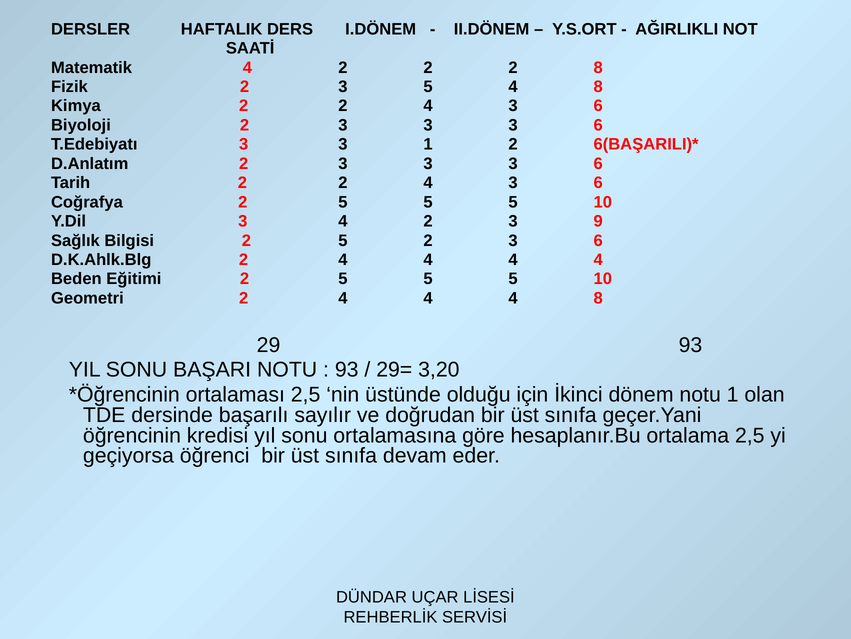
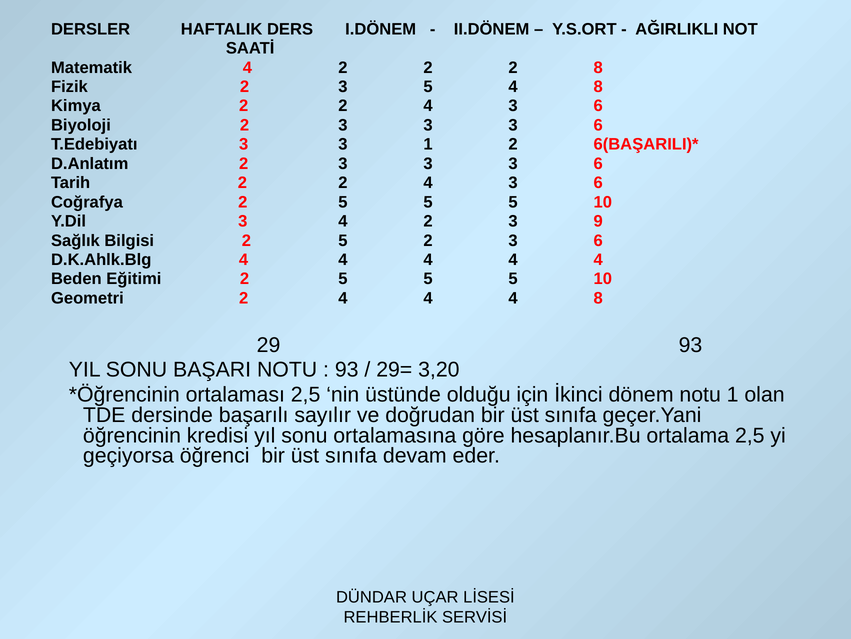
D.K.Ahlk.Blg 2: 2 -> 4
